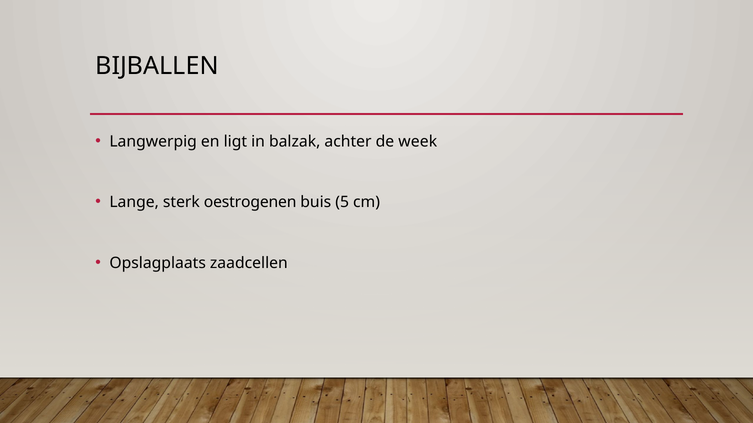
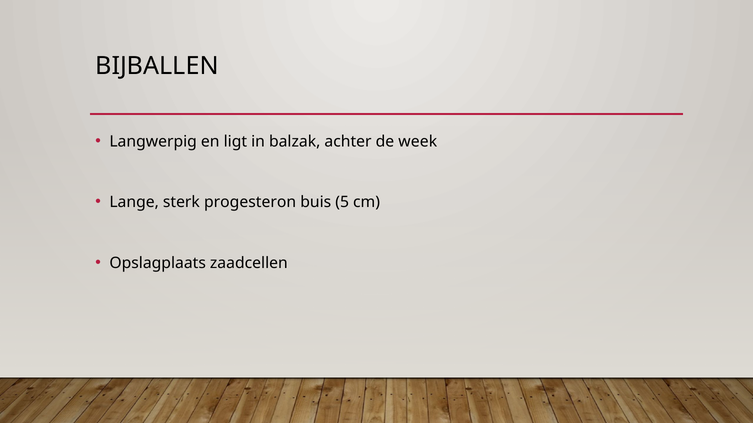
oestrogenen: oestrogenen -> progesteron
